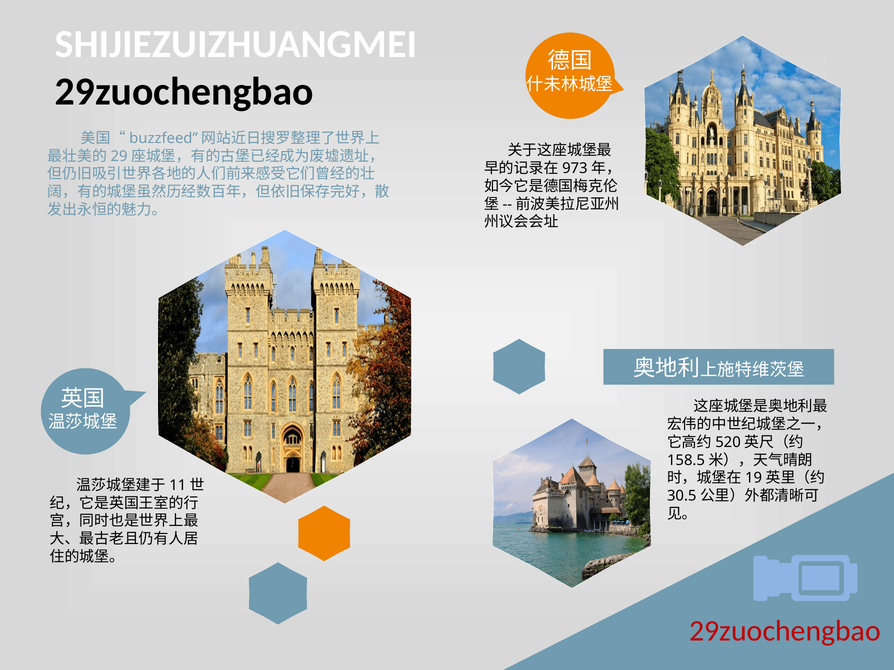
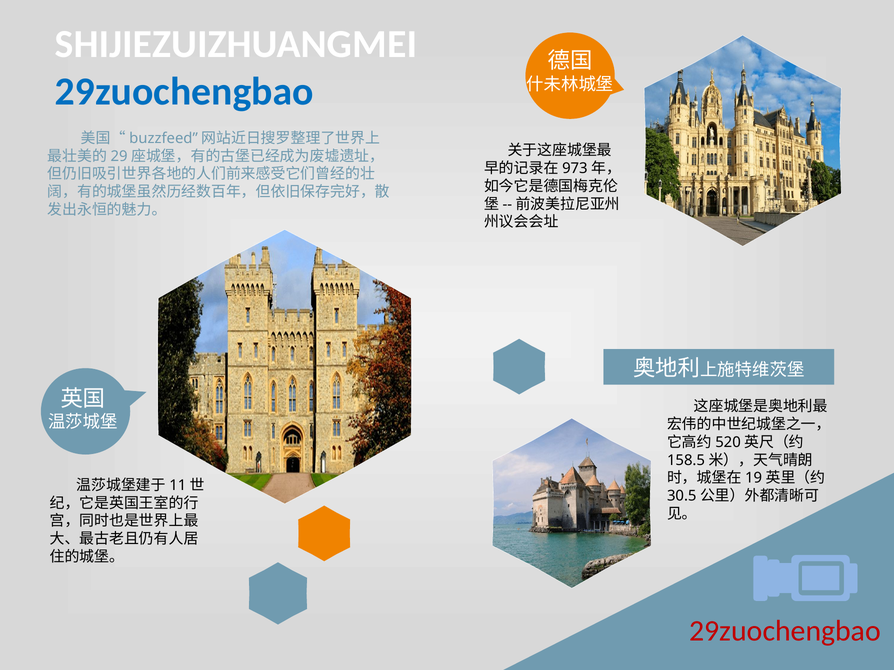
29zuochengbao at (184, 92) colour: black -> blue
